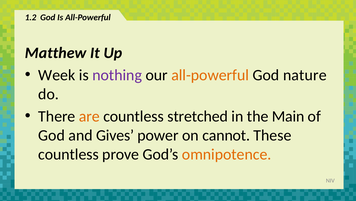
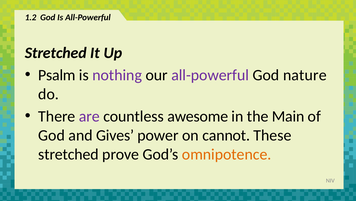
Matthew at (56, 53): Matthew -> Stretched
Week: Week -> Psalm
all-powerful at (210, 75) colour: orange -> purple
are colour: orange -> purple
stretched: stretched -> awesome
countless at (68, 154): countless -> stretched
